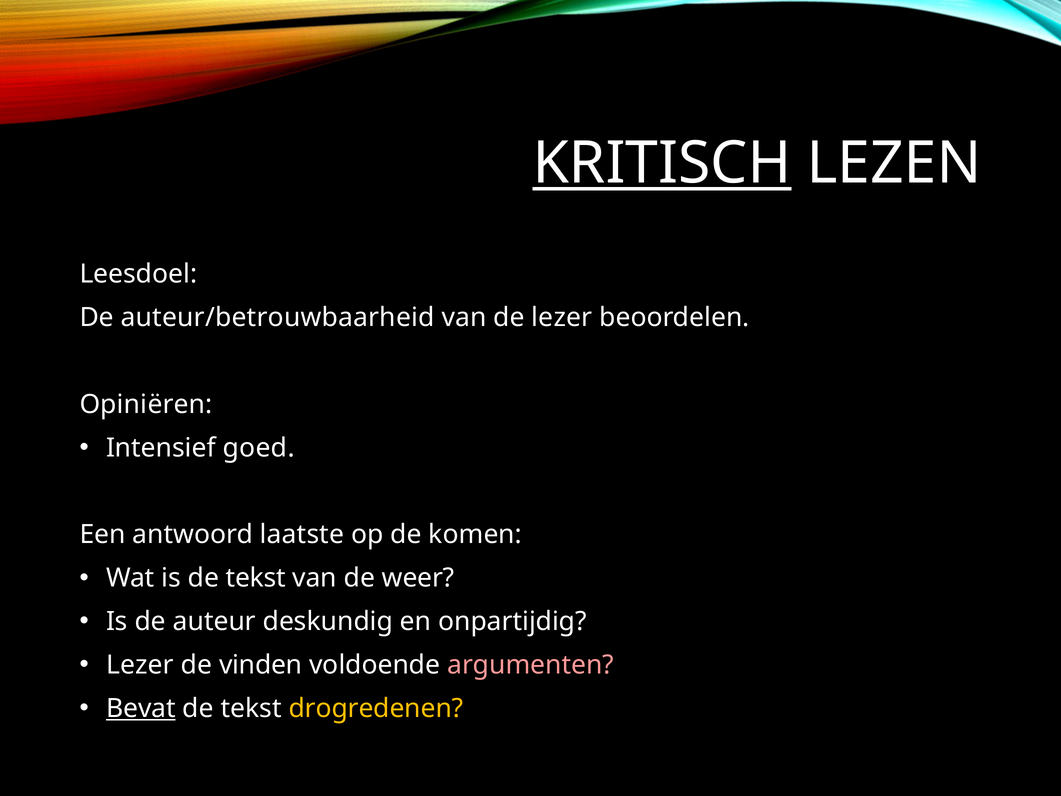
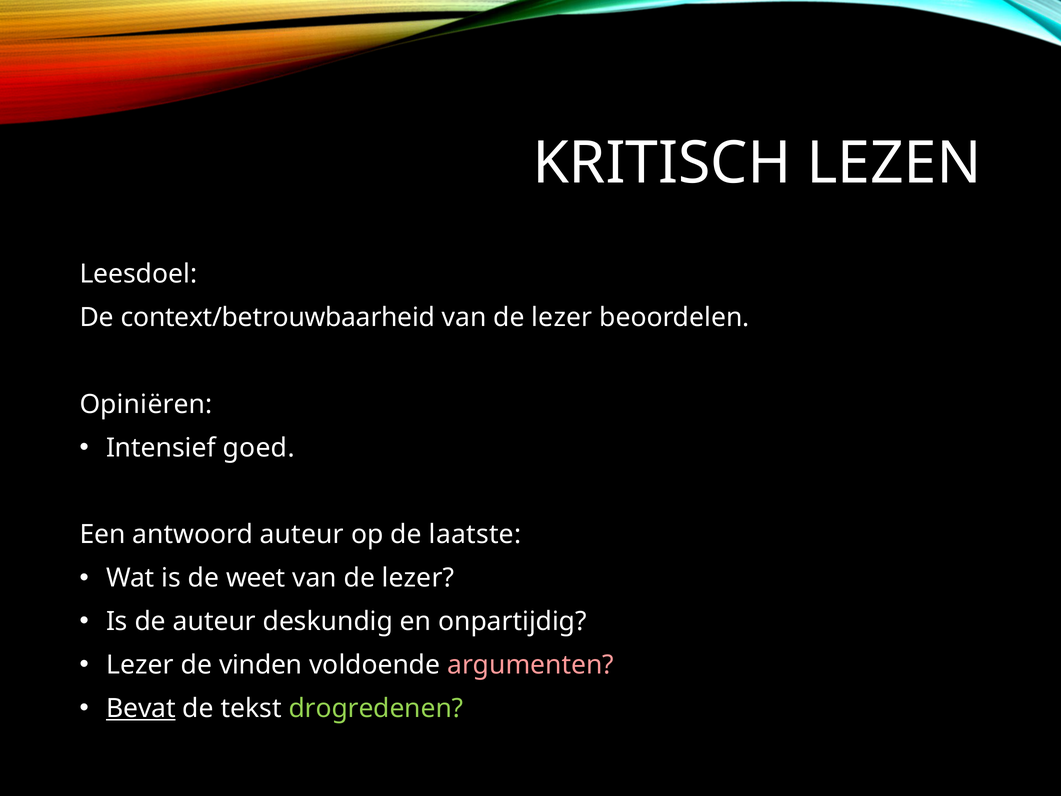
KRITISCH underline: present -> none
auteur/betrouwbaarheid: auteur/betrouwbaarheid -> context/betrouwbaarheid
antwoord laatste: laatste -> auteur
komen: komen -> laatste
is de tekst: tekst -> weet
weer at (418, 578): weer -> lezer
drogredenen colour: yellow -> light green
